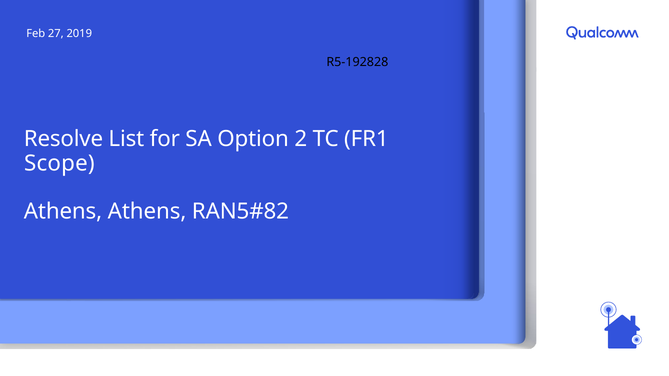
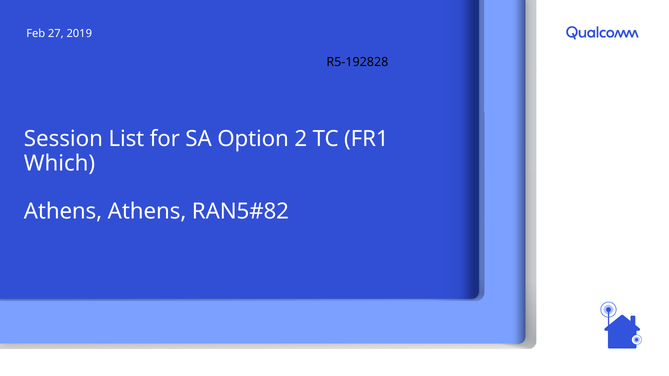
Resolve: Resolve -> Session
Scope: Scope -> Which
